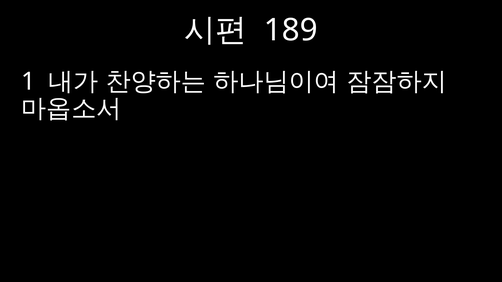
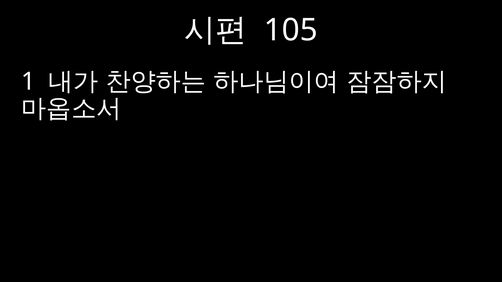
189: 189 -> 105
